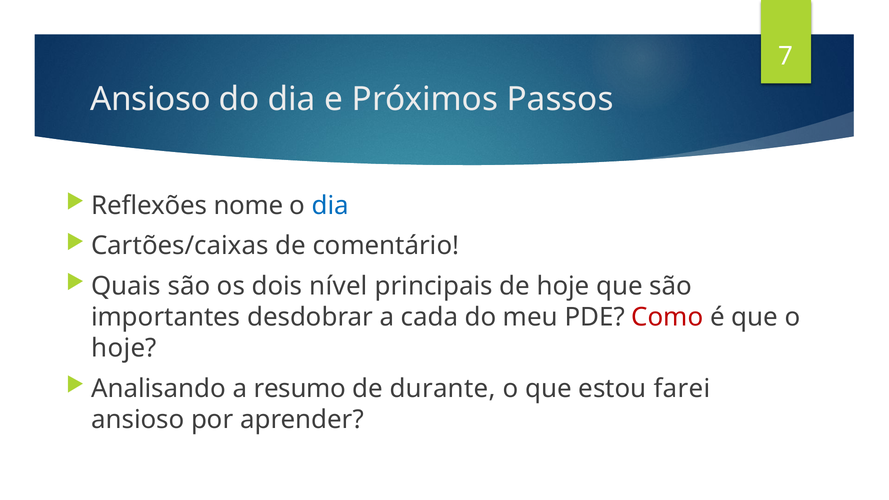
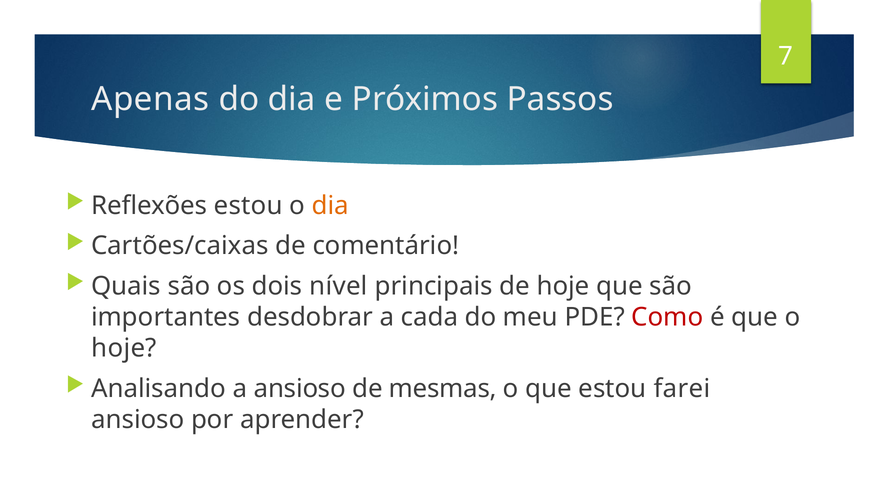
Ansioso at (151, 99): Ansioso -> Apenas
Reflexões nome: nome -> estou
dia at (330, 206) colour: blue -> orange
a resumo: resumo -> ansioso
durante: durante -> mesmas
